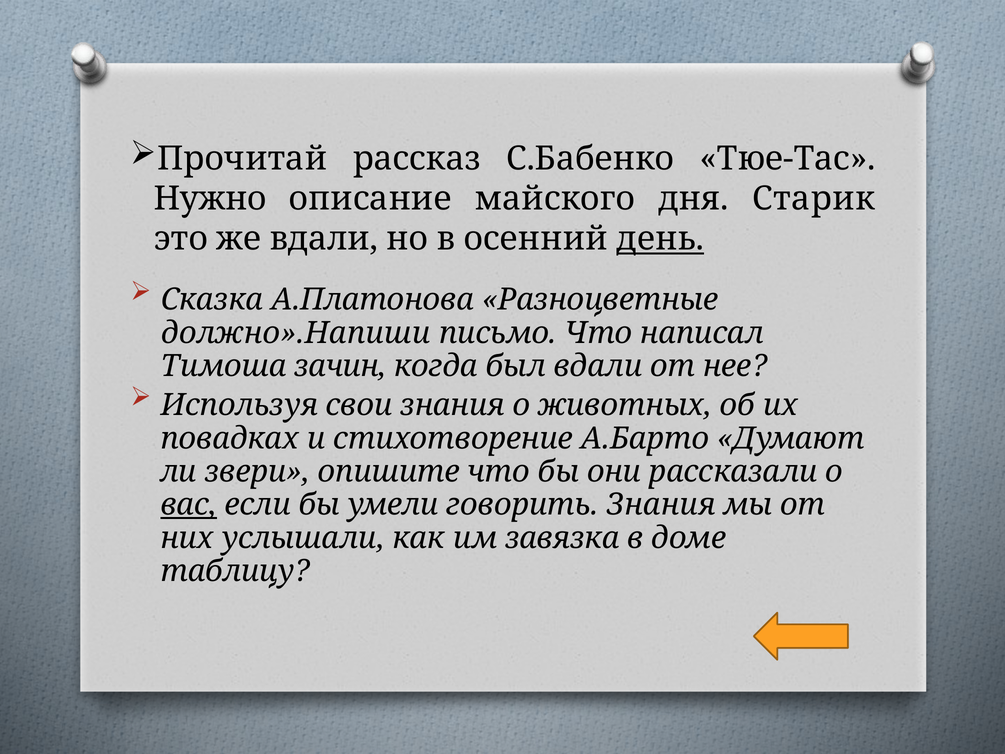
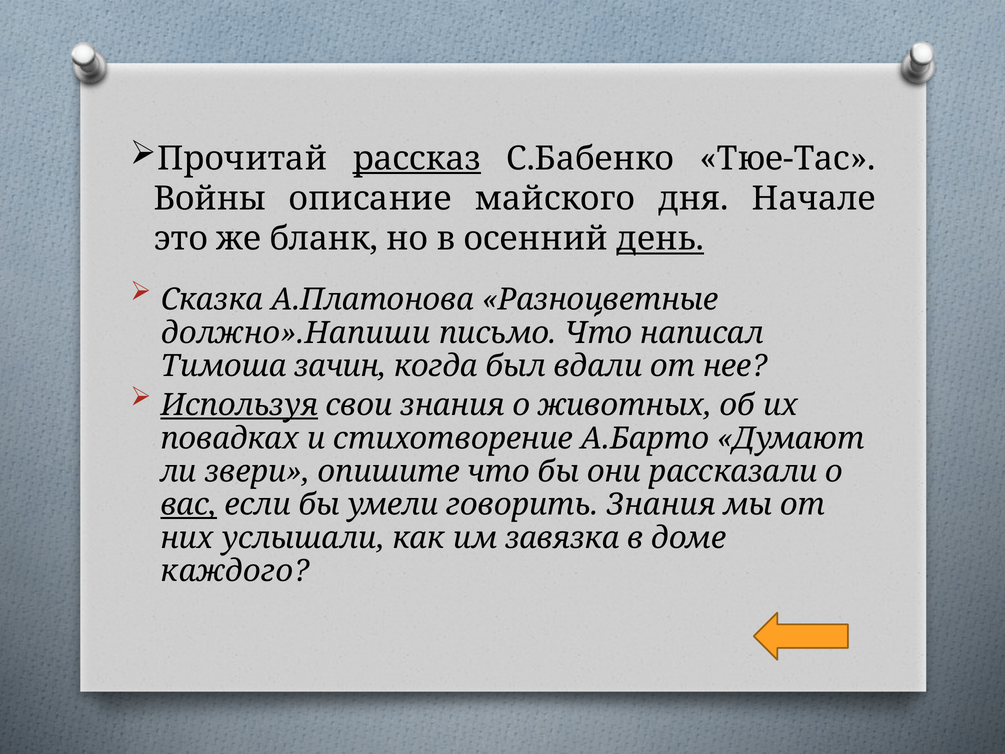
рассказ underline: none -> present
Нужно: Нужно -> Войны
Старик: Старик -> Начале
же вдали: вдали -> бланк
Используя underline: none -> present
таблицу: таблицу -> каждого
